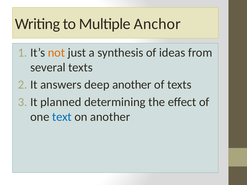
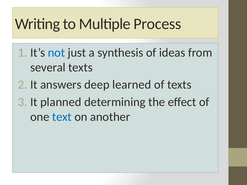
Anchor: Anchor -> Process
not colour: orange -> blue
deep another: another -> learned
